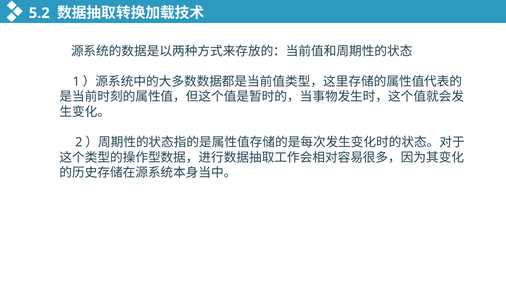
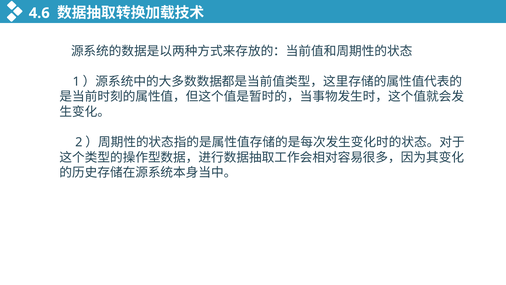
5.2: 5.2 -> 4.6
